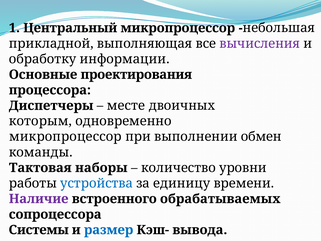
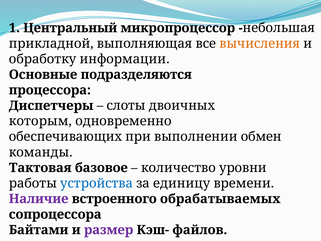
вычисления colour: purple -> orange
проектирования: проектирования -> подразделяются
месте: месте -> слоты
микропроцессор at (65, 137): микропроцессор -> обеспечивающих
наборы: наборы -> базовое
Системы: Системы -> Байтами
размер colour: blue -> purple
вывода: вывода -> файлов
